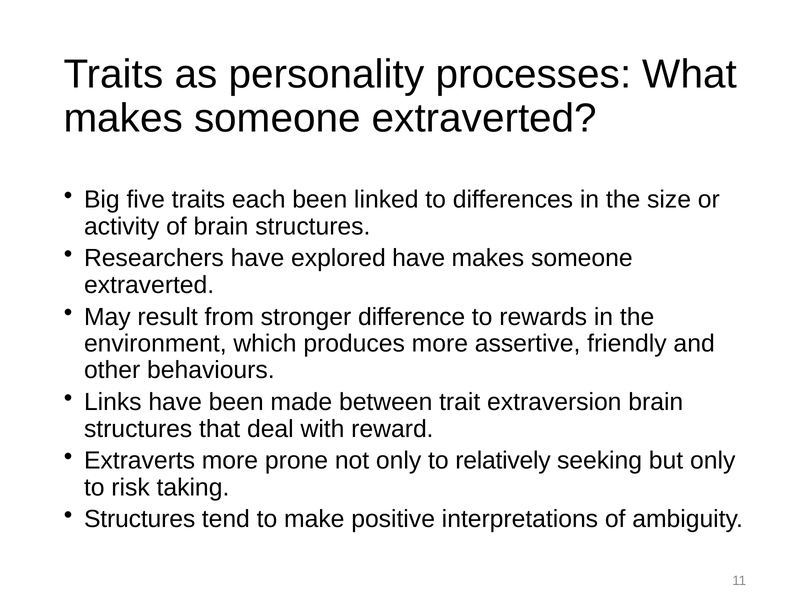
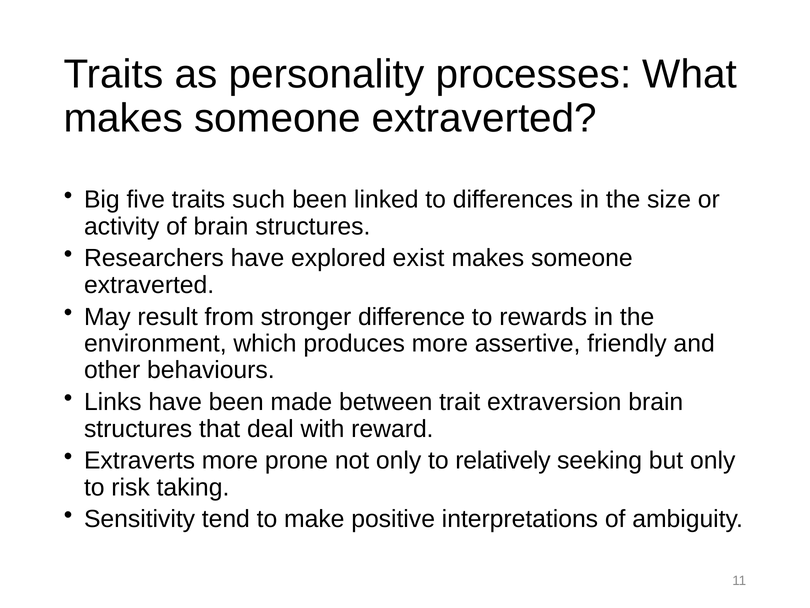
each: each -> such
explored have: have -> exist
Structures at (140, 519): Structures -> Sensitivity
